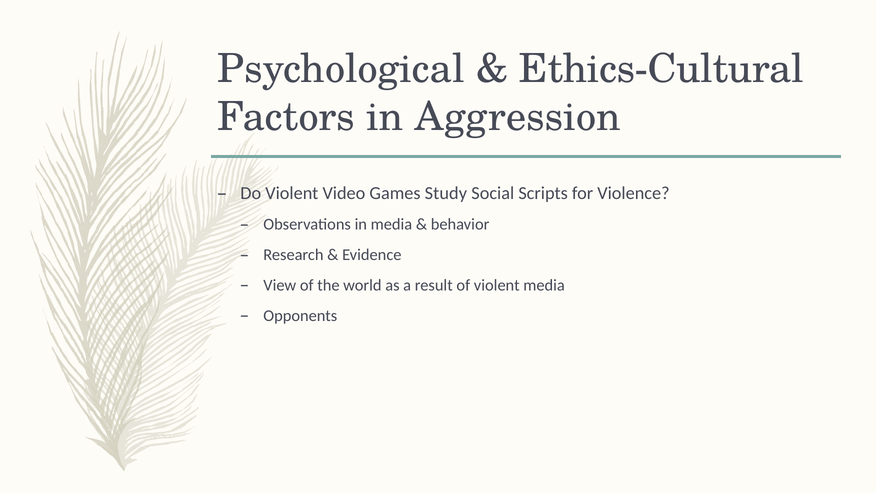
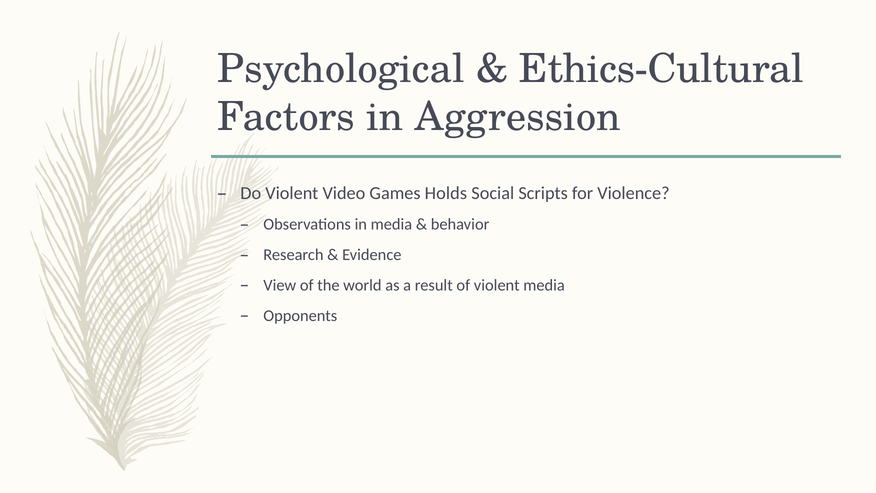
Study: Study -> Holds
